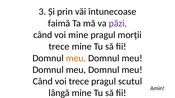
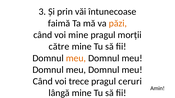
păzi colour: purple -> orange
trece at (59, 47): trece -> către
scutul: scutul -> ceruri
